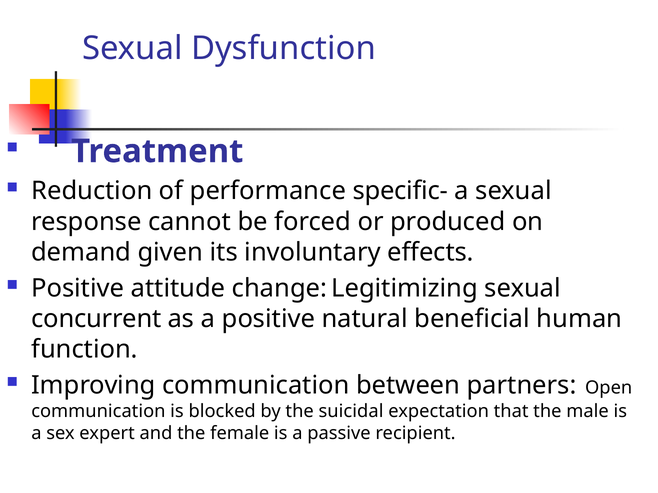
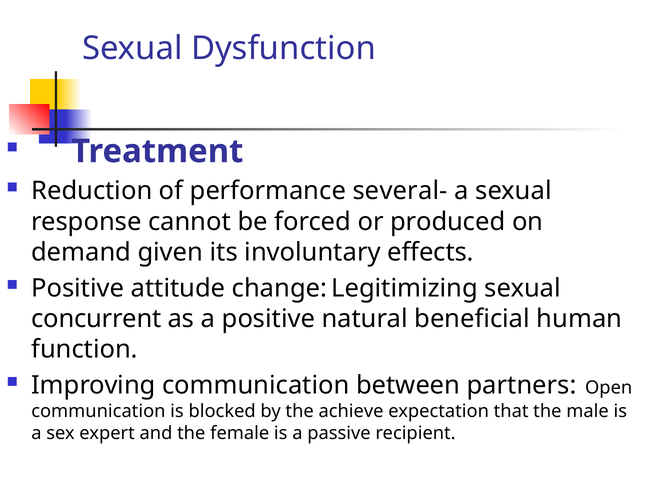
specific-: specific- -> several-
suicidal: suicidal -> achieve
